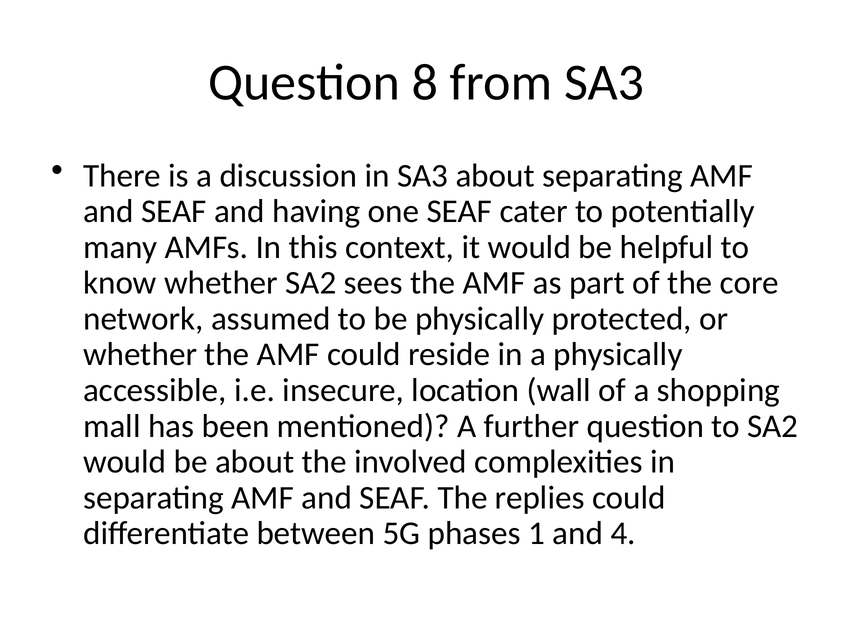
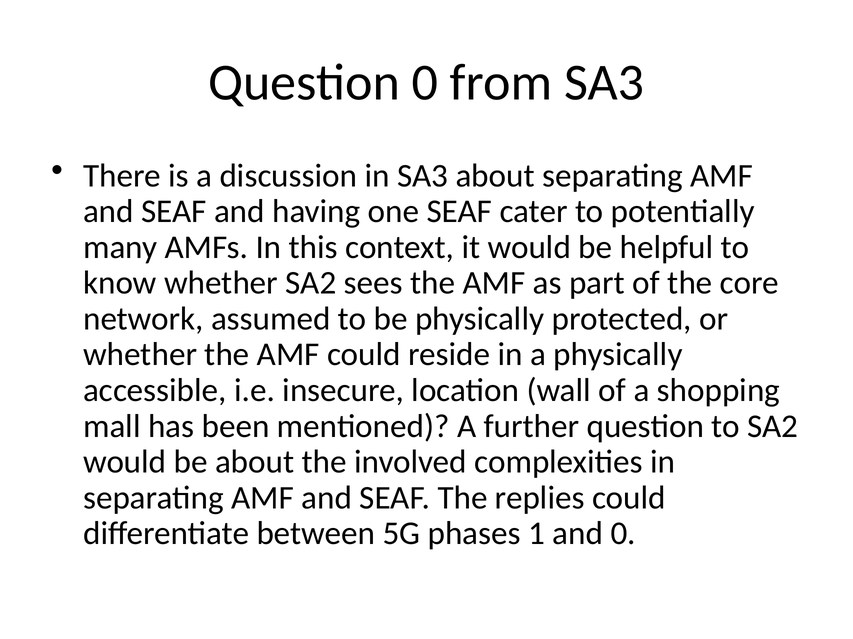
Question 8: 8 -> 0
and 4: 4 -> 0
